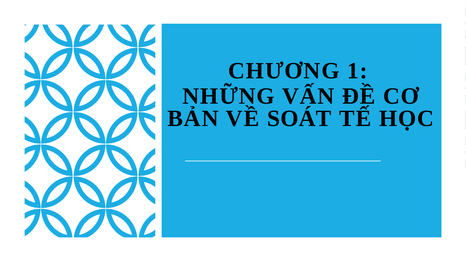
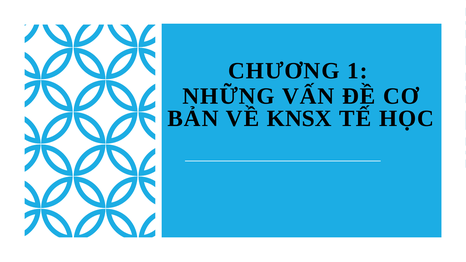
SOÁT: SOÁT -> KNSX
